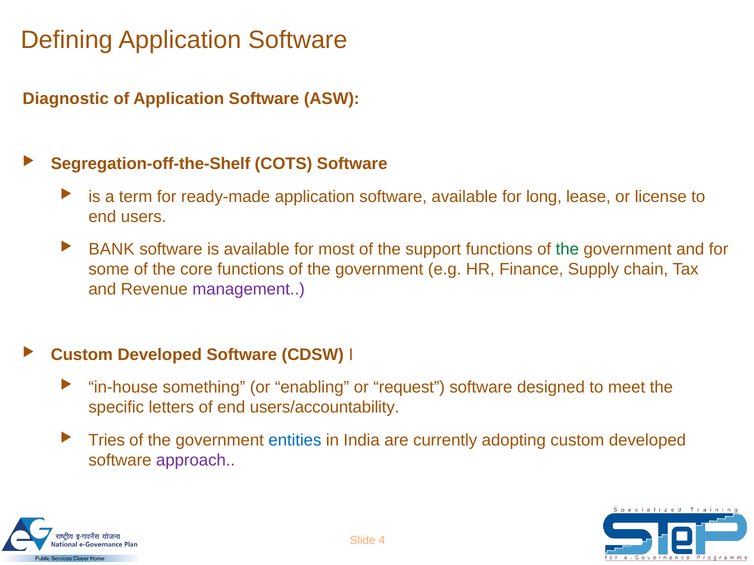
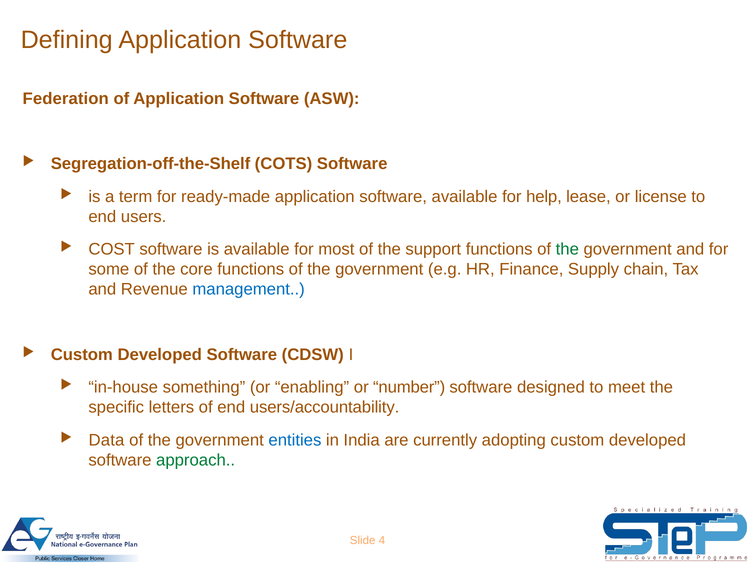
Diagnostic: Diagnostic -> Federation
long: long -> help
BANK: BANK -> COST
management colour: purple -> blue
request: request -> number
Tries: Tries -> Data
approach colour: purple -> green
